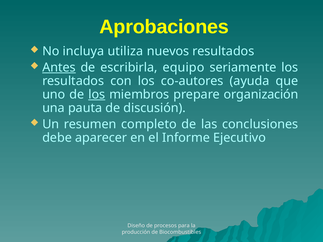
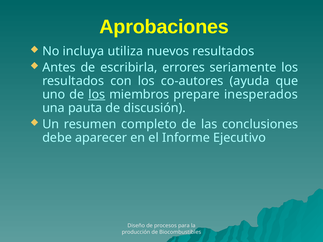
Antes underline: present -> none
equipo: equipo -> errores
organización: organización -> inesperados
